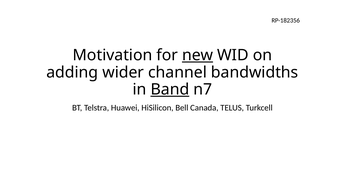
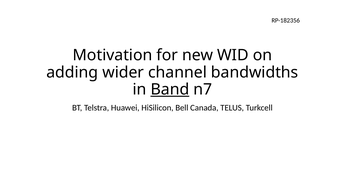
new underline: present -> none
